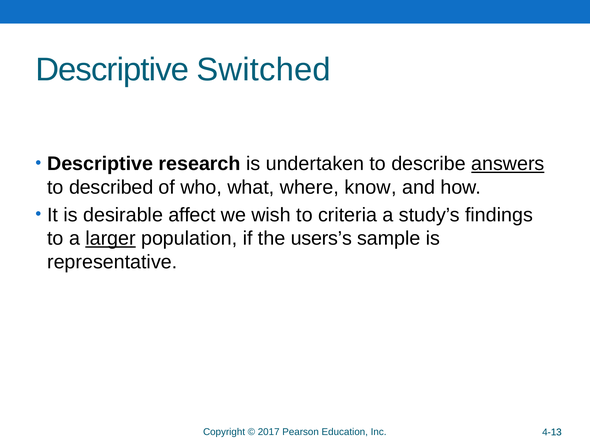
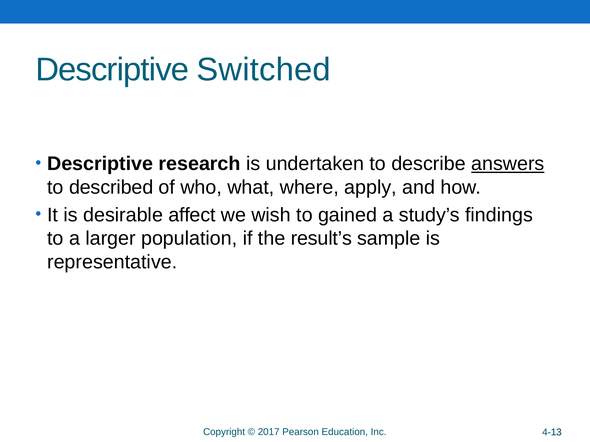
know: know -> apply
criteria: criteria -> gained
larger underline: present -> none
users’s: users’s -> result’s
